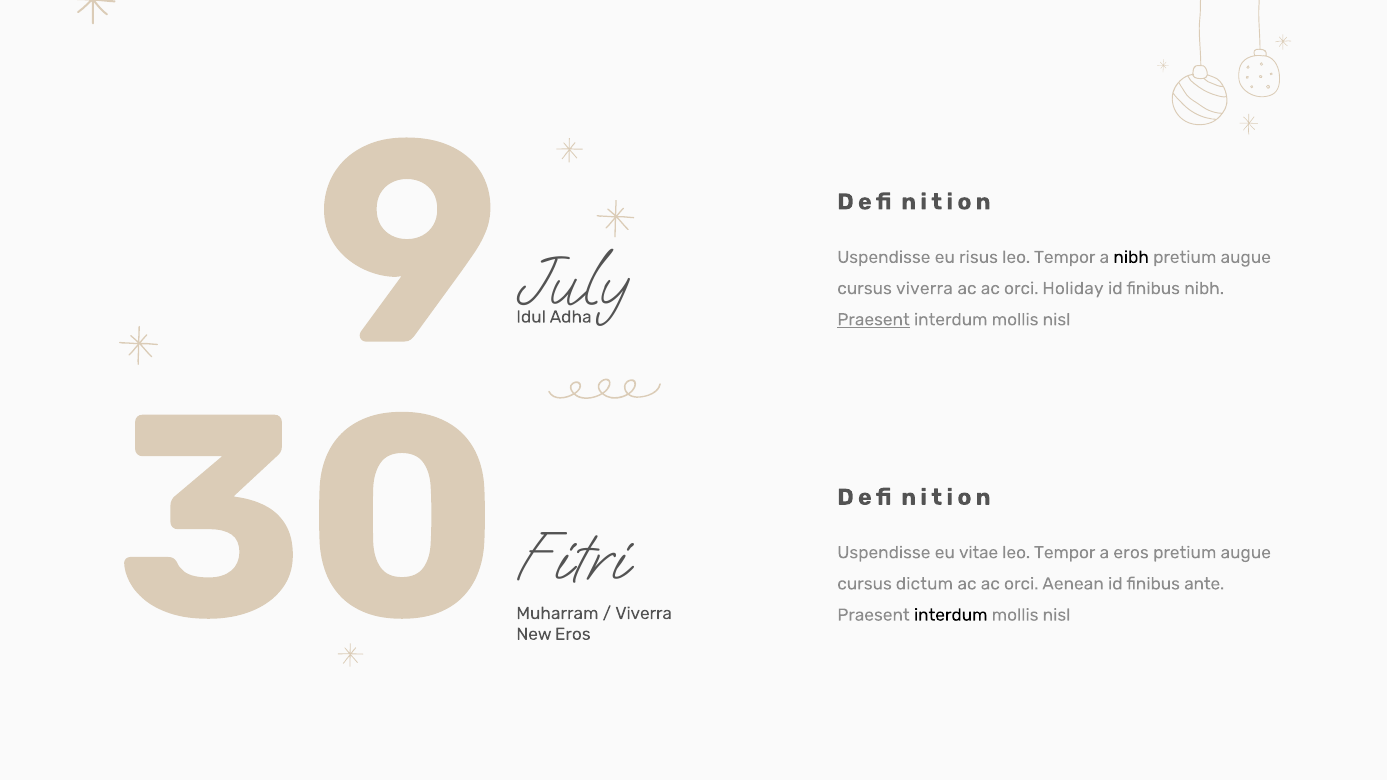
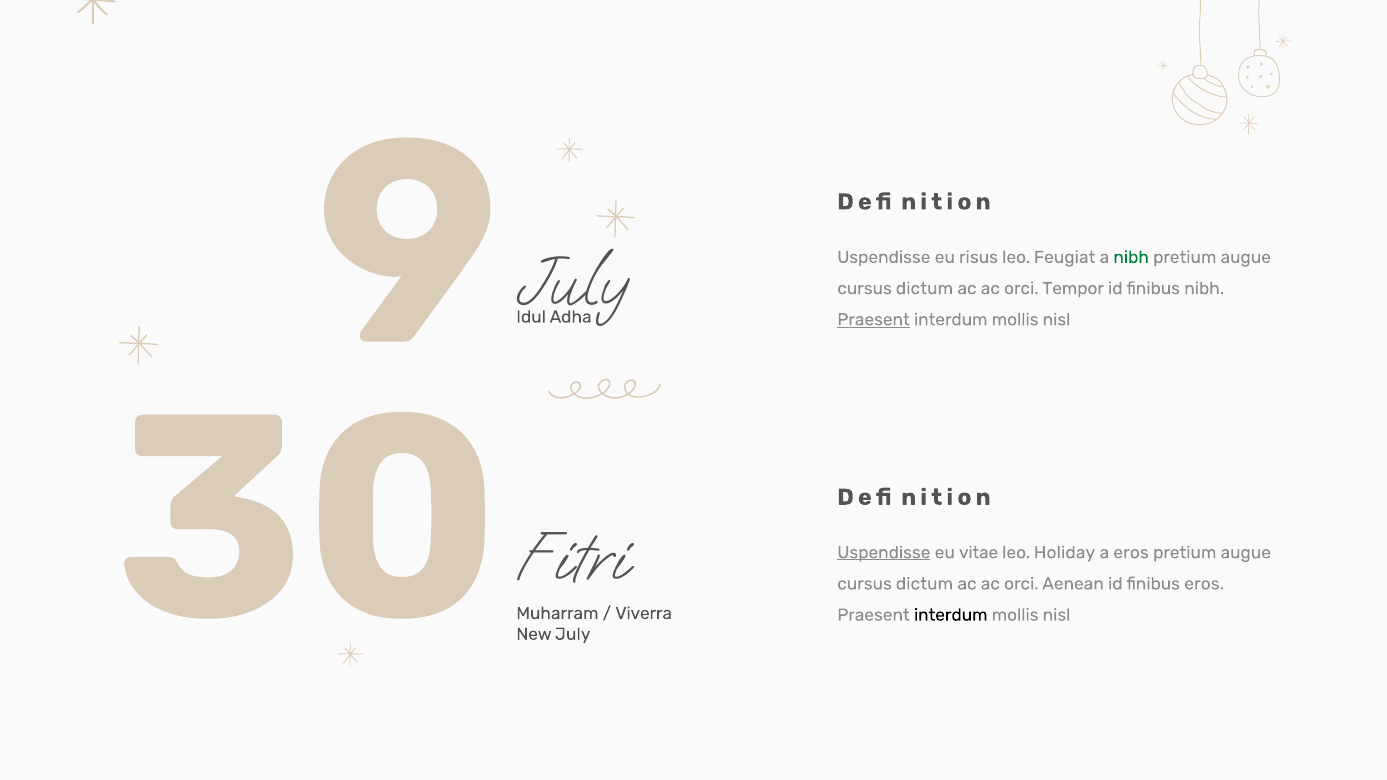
risus leo Tempor: Tempor -> Feugiat
nibh at (1131, 257) colour: black -> green
viverra at (924, 288): viverra -> dictum
Holiday: Holiday -> Tempor
Uspendisse at (884, 553) underline: none -> present
Tempor at (1065, 553): Tempor -> Holiday
finibus ante: ante -> eros
New Eros: Eros -> July
